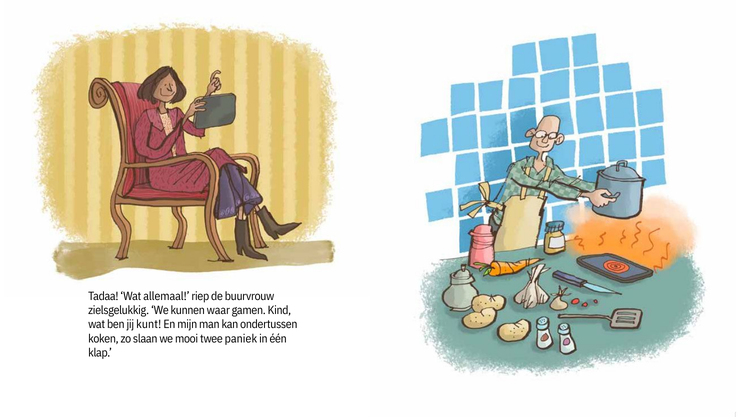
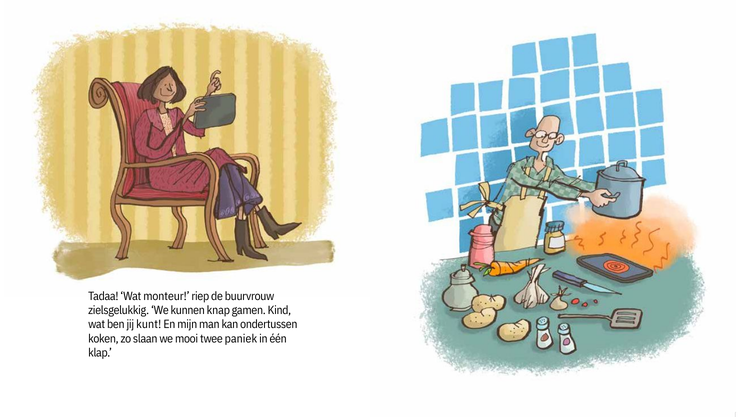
allemaal: allemaal -> monteur
waar: waar -> knap
